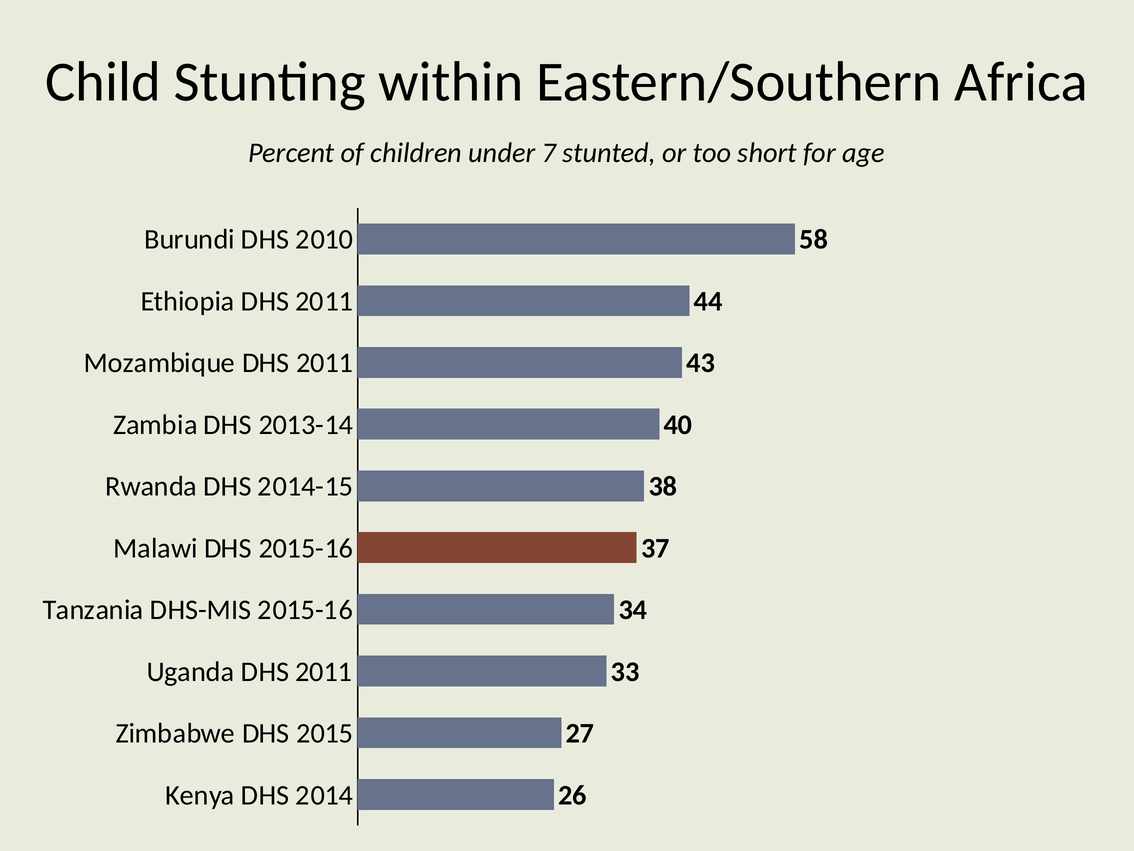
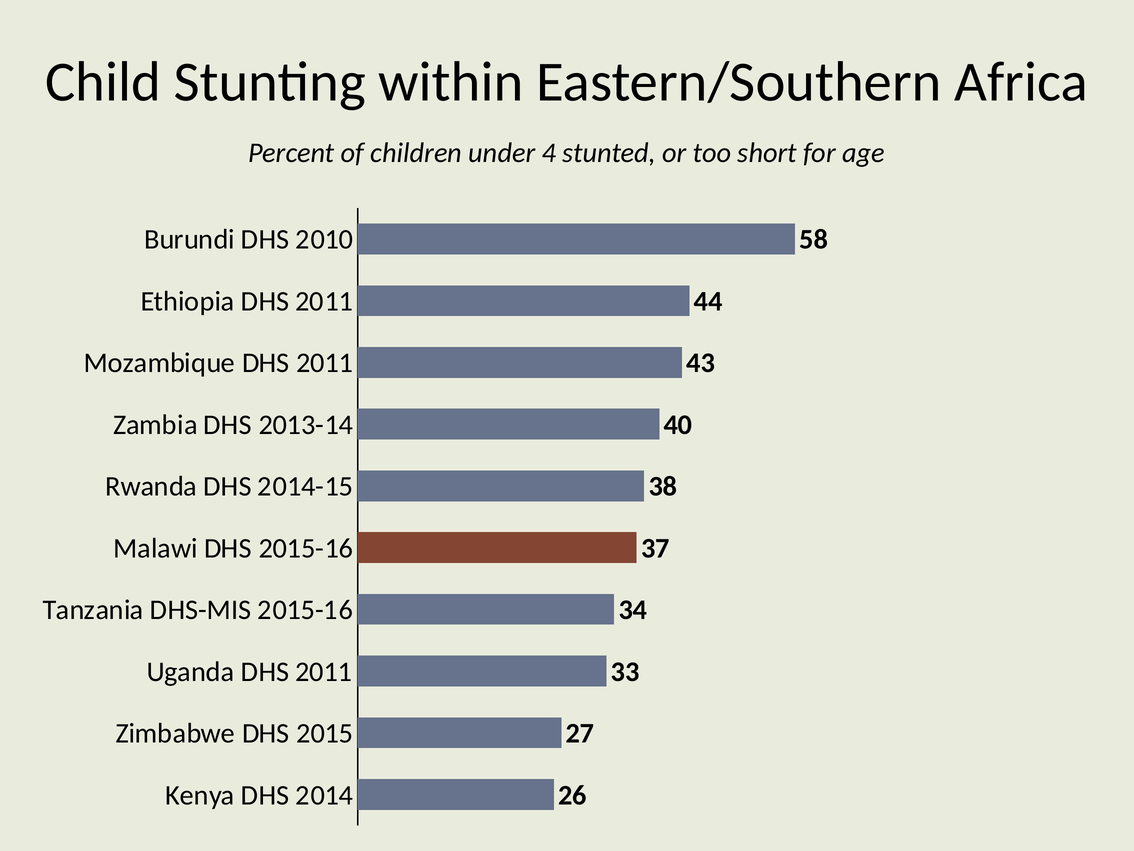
7: 7 -> 4
